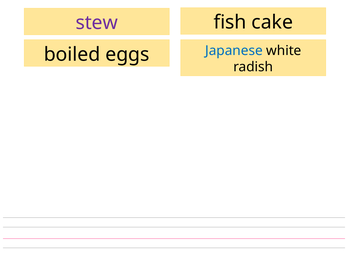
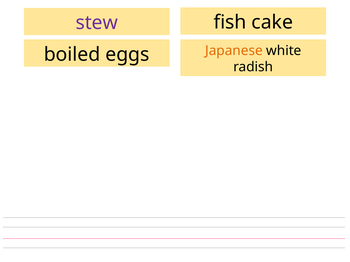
Japanese colour: blue -> orange
